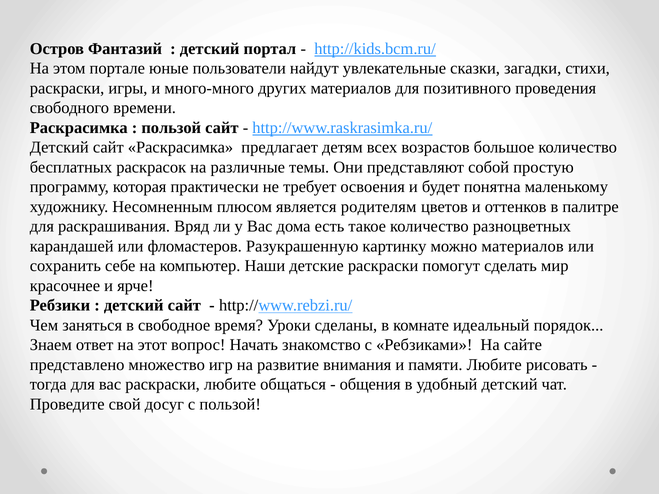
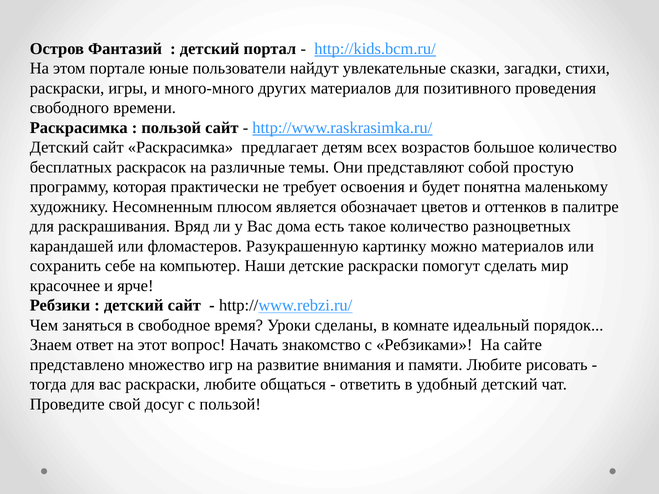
родителям: родителям -> обозначает
общения: общения -> ответить
